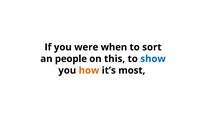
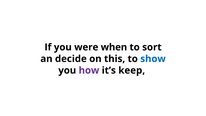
people: people -> decide
how colour: orange -> purple
most: most -> keep
